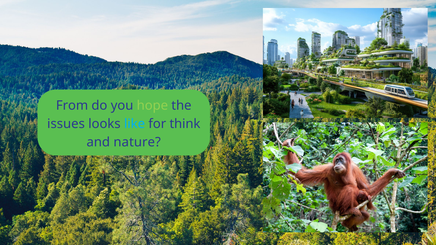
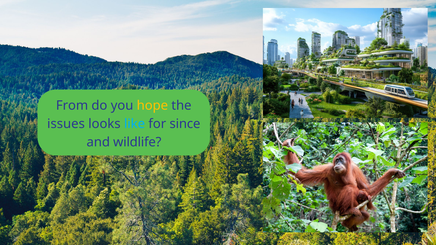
hope colour: light green -> yellow
think: think -> since
nature: nature -> wildlife
